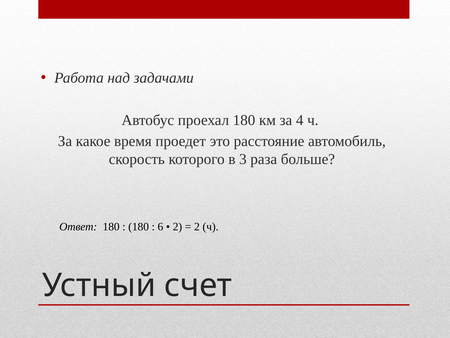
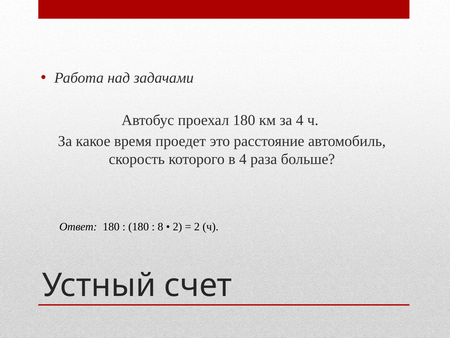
в 3: 3 -> 4
6: 6 -> 8
